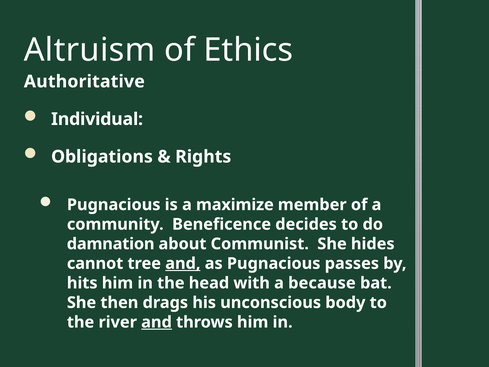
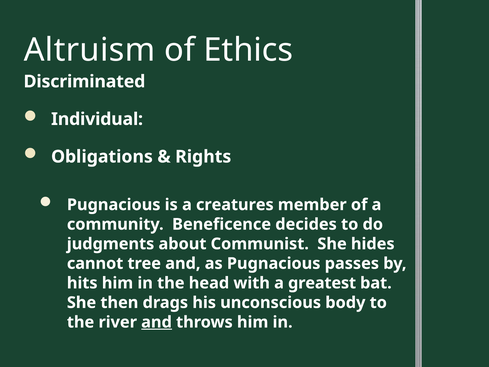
Authoritative: Authoritative -> Discriminated
maximize: maximize -> creatures
damnation: damnation -> judgments
and at (183, 263) underline: present -> none
because: because -> greatest
